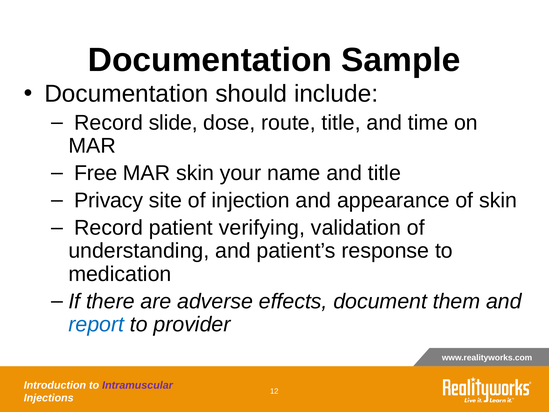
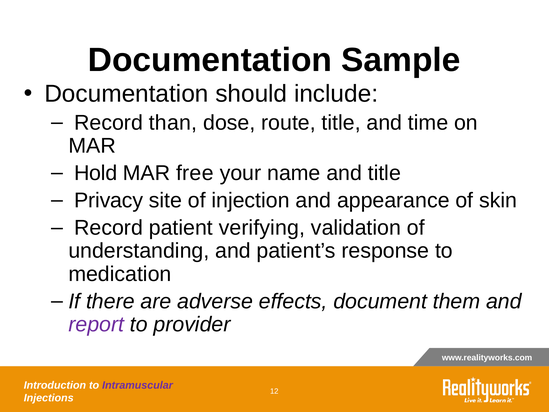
slide: slide -> than
Free: Free -> Hold
MAR skin: skin -> free
report colour: blue -> purple
